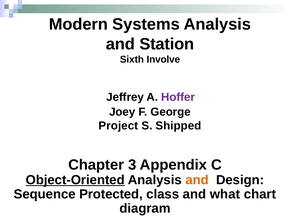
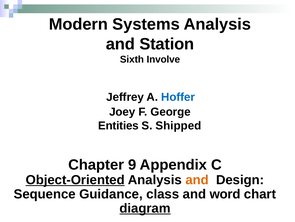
Hoffer colour: purple -> blue
Project: Project -> Entities
3: 3 -> 9
Protected: Protected -> Guidance
what: what -> word
diagram underline: none -> present
